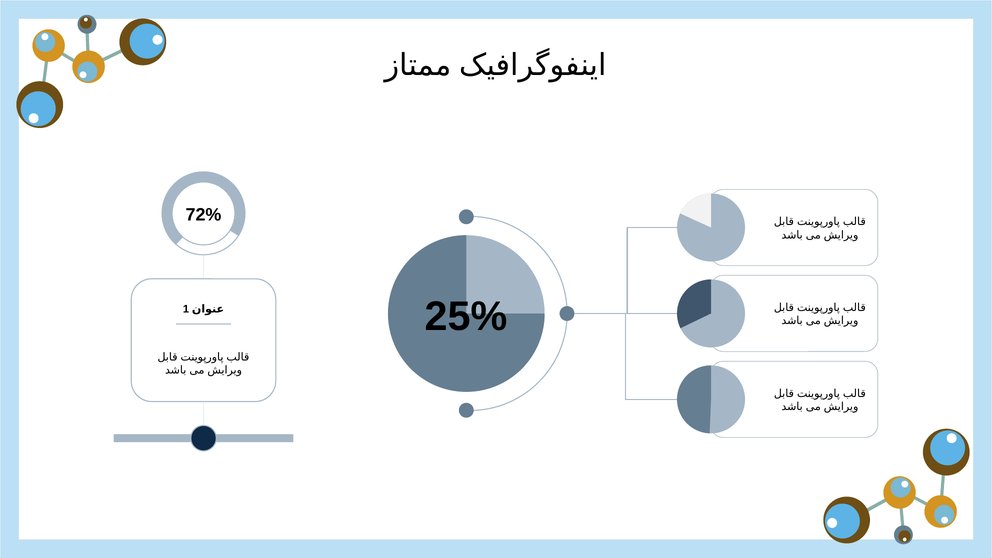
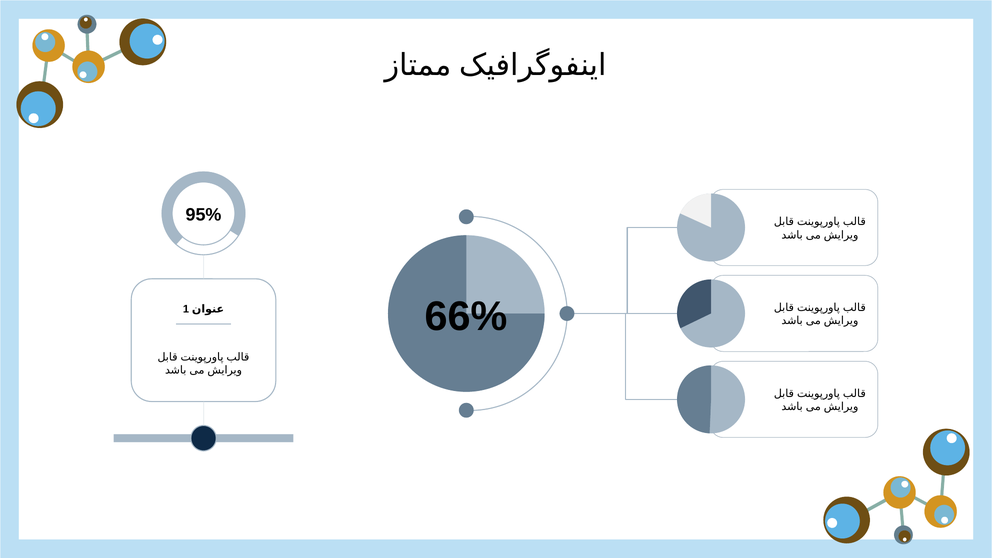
72%: 72% -> 95%
25%: 25% -> 66%
